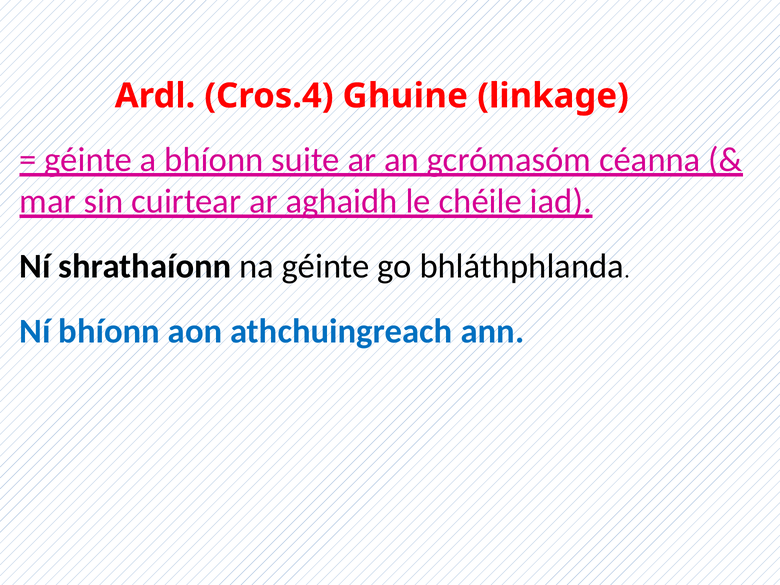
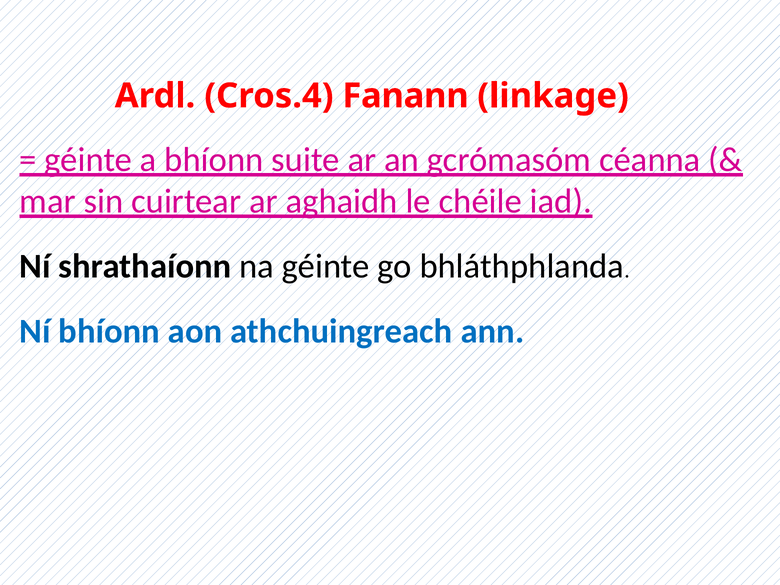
Ghuine: Ghuine -> Fanann
